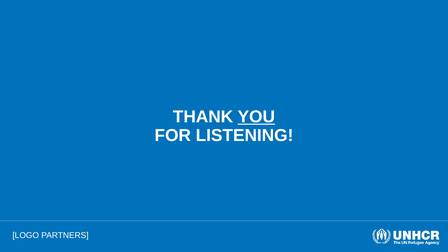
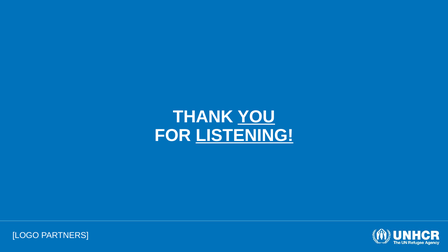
LISTENING underline: none -> present
